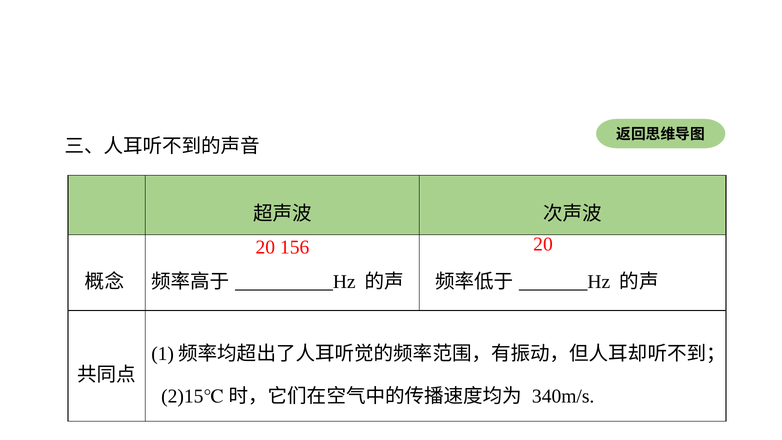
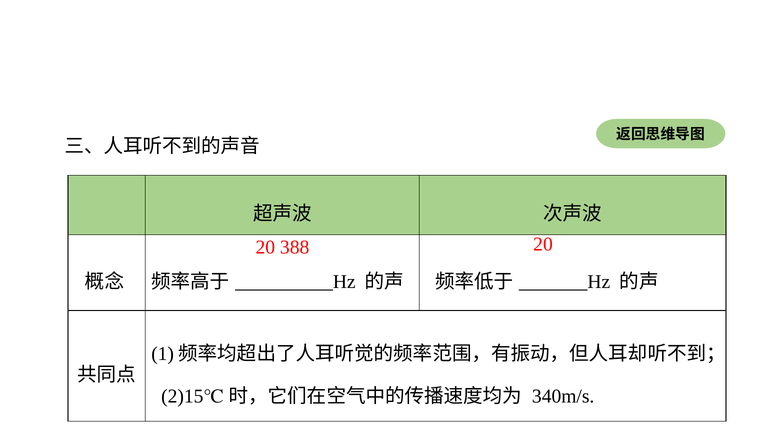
156: 156 -> 388
